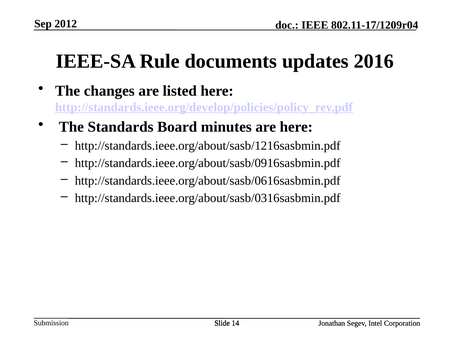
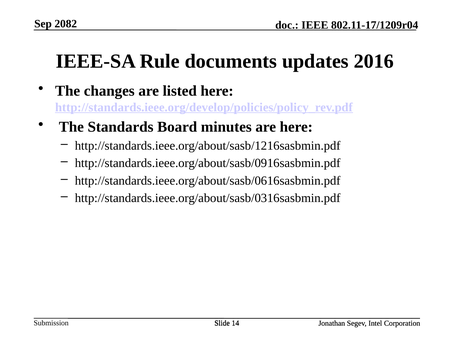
2012: 2012 -> 2082
